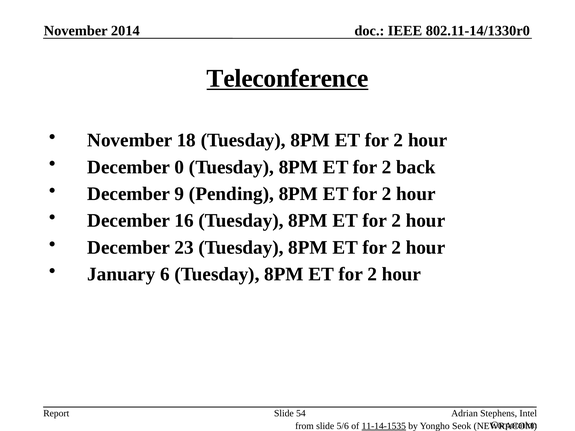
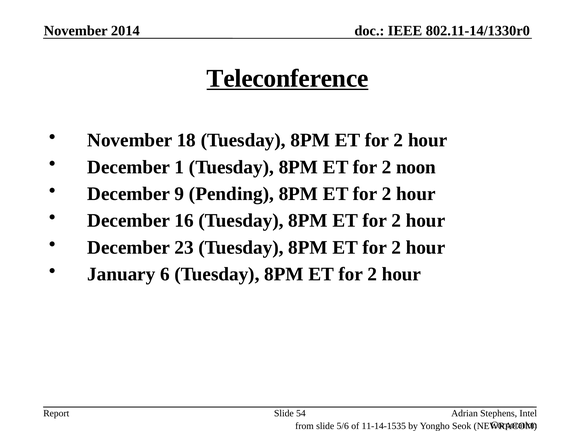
0: 0 -> 1
back: back -> noon
11-14-1535 underline: present -> none
